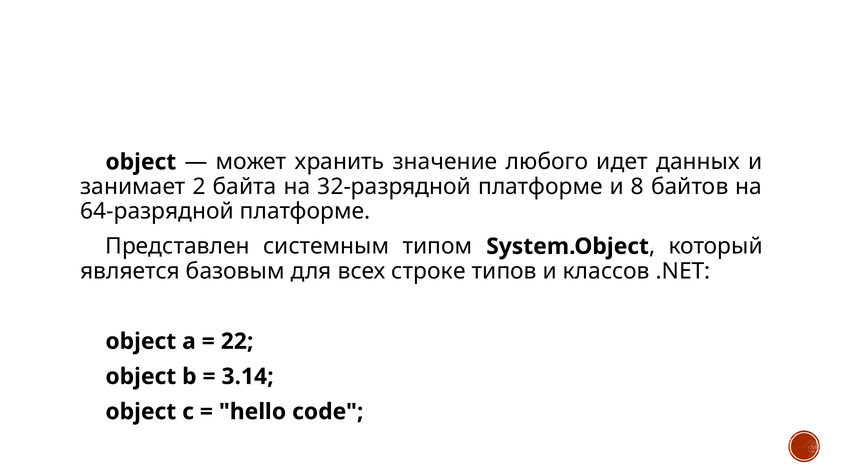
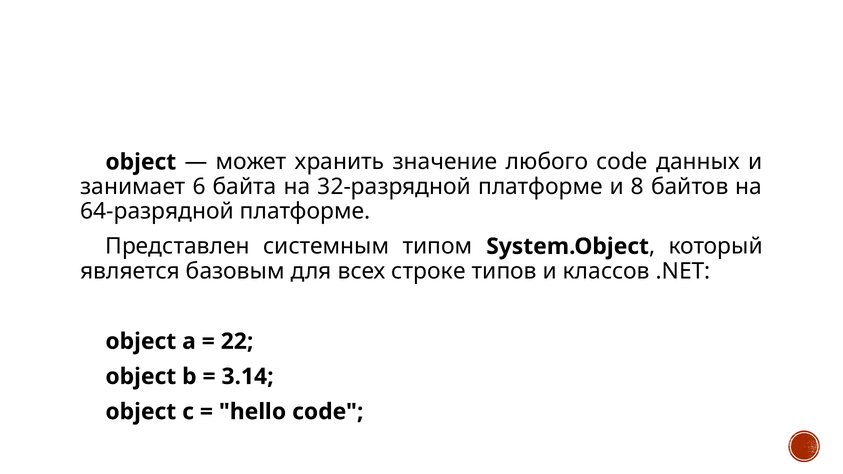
любого идет: идет -> code
2: 2 -> 6
